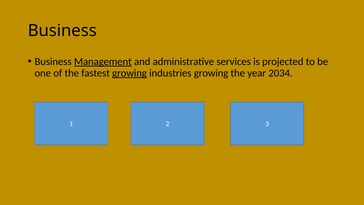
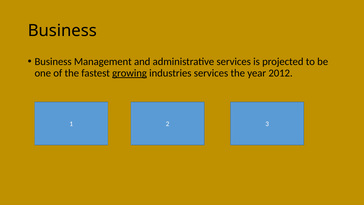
Management underline: present -> none
industries growing: growing -> services
2034: 2034 -> 2012
